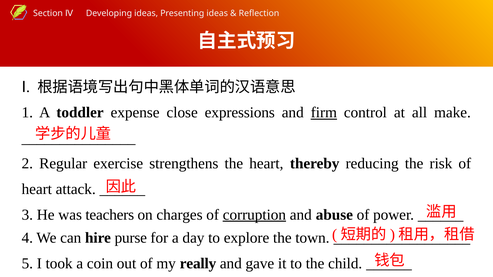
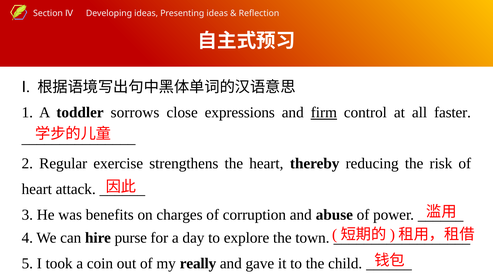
expense: expense -> sorrows
make: make -> faster
teachers: teachers -> benefits
corruption underline: present -> none
